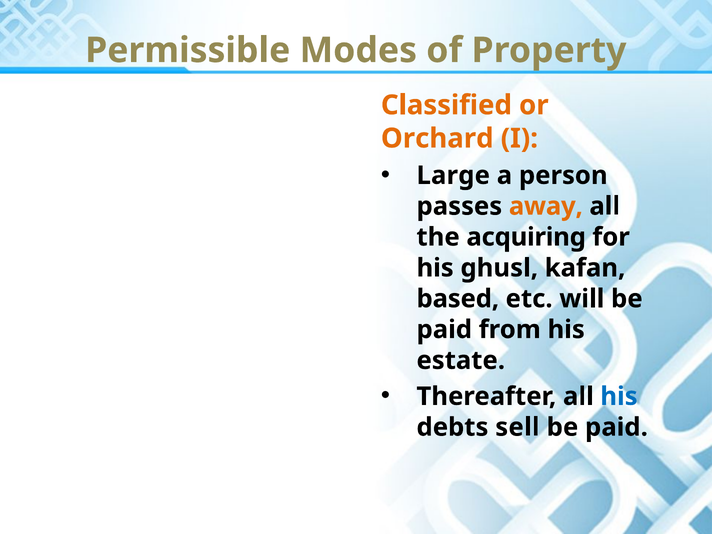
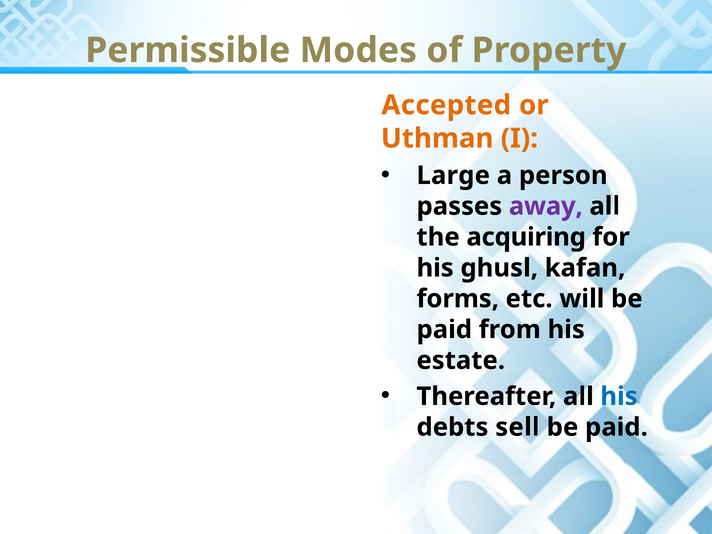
Classified: Classified -> Accepted
Orchard: Orchard -> Uthman
away colour: orange -> purple
based: based -> forms
